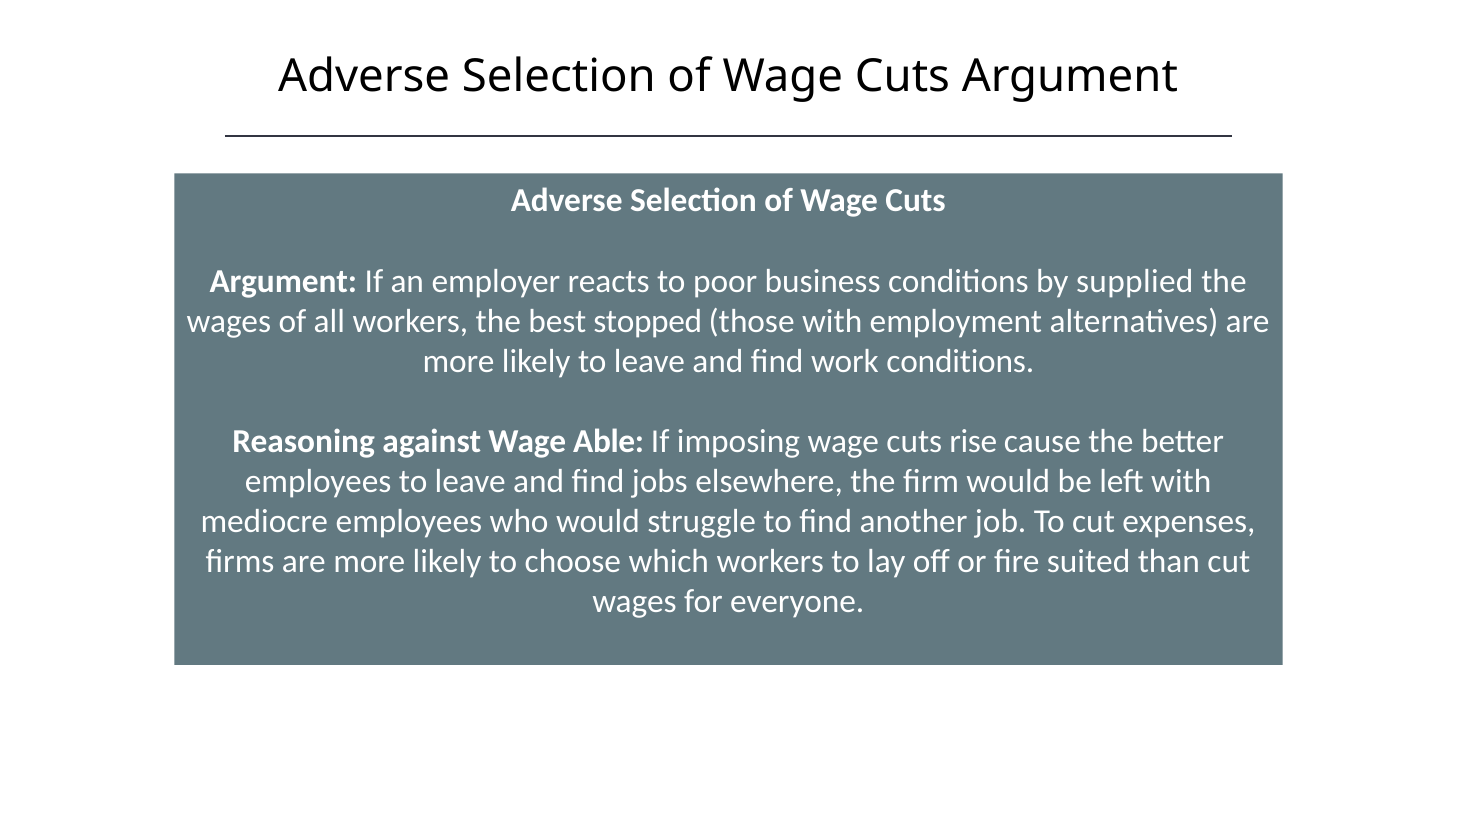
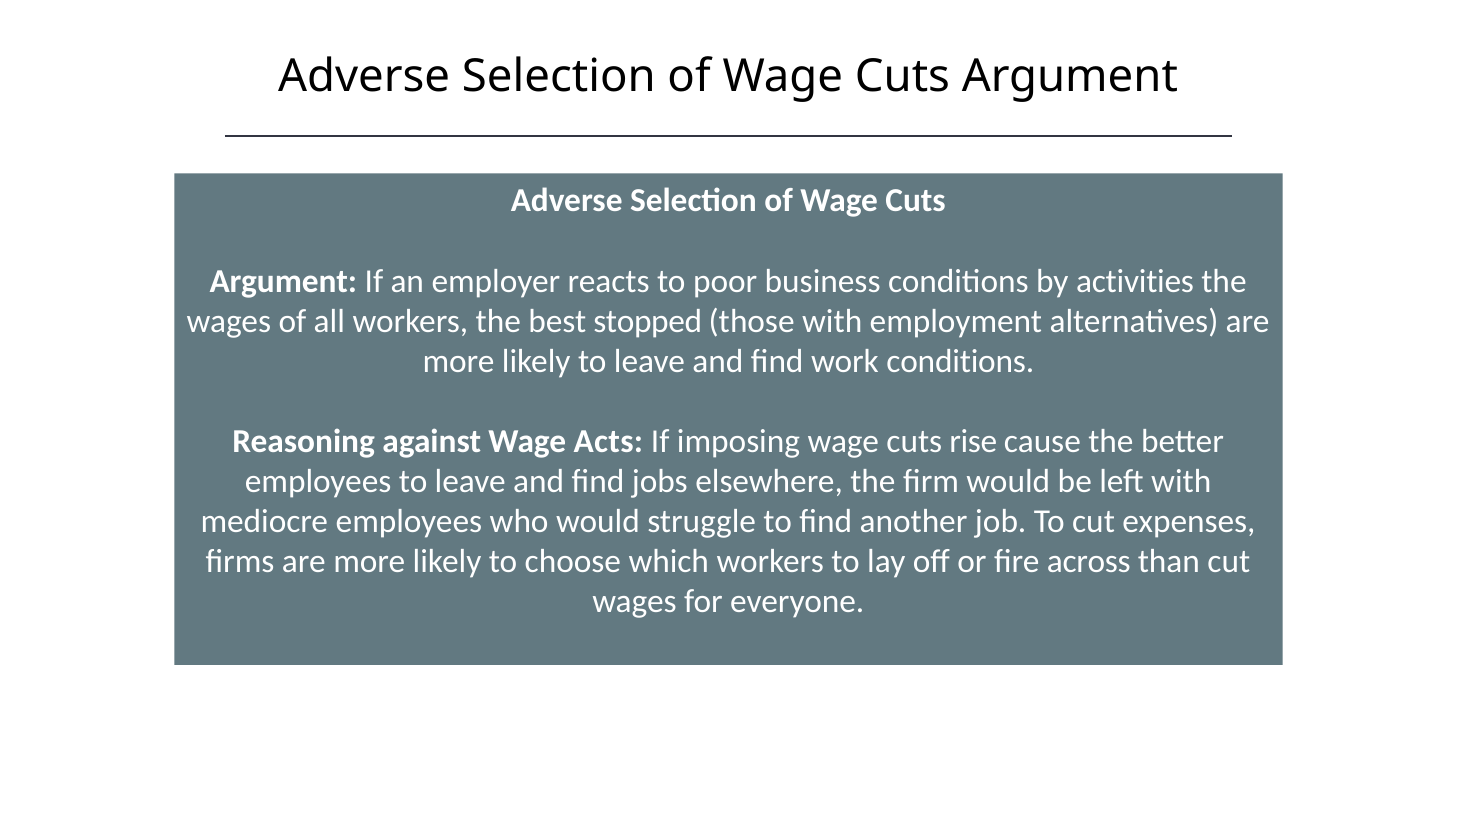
supplied: supplied -> activities
Able: Able -> Acts
suited: suited -> across
